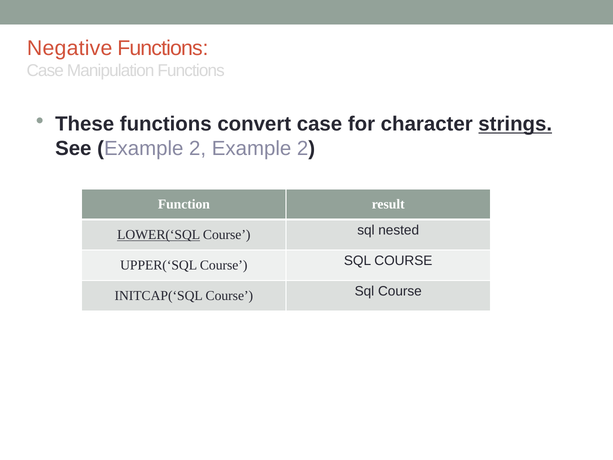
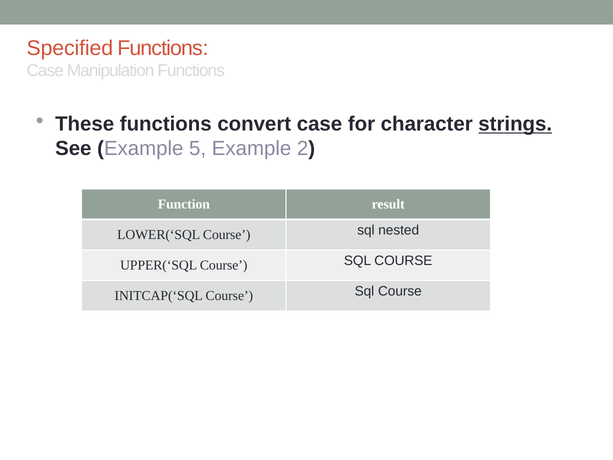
Negative: Negative -> Specified
See Example 2: 2 -> 5
LOWER(‘SQL underline: present -> none
